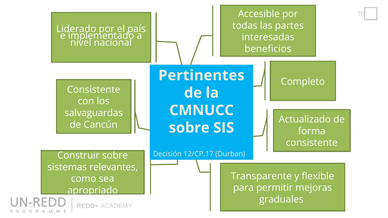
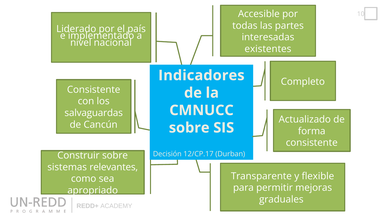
beneficios: beneficios -> existentes
Pertinentes: Pertinentes -> Indicadores
